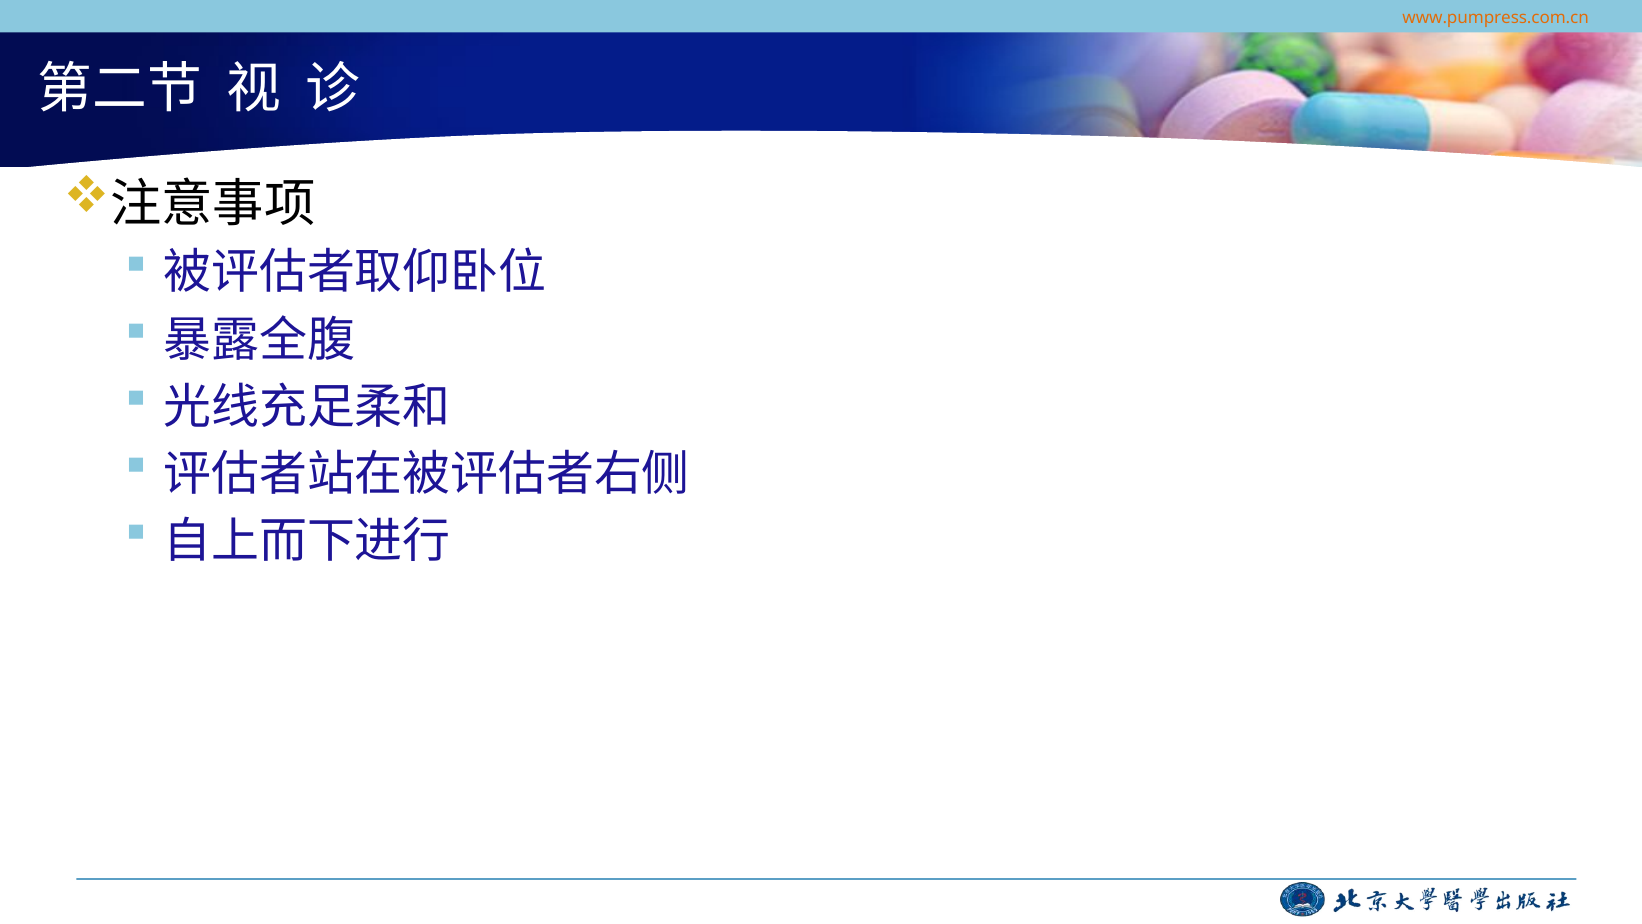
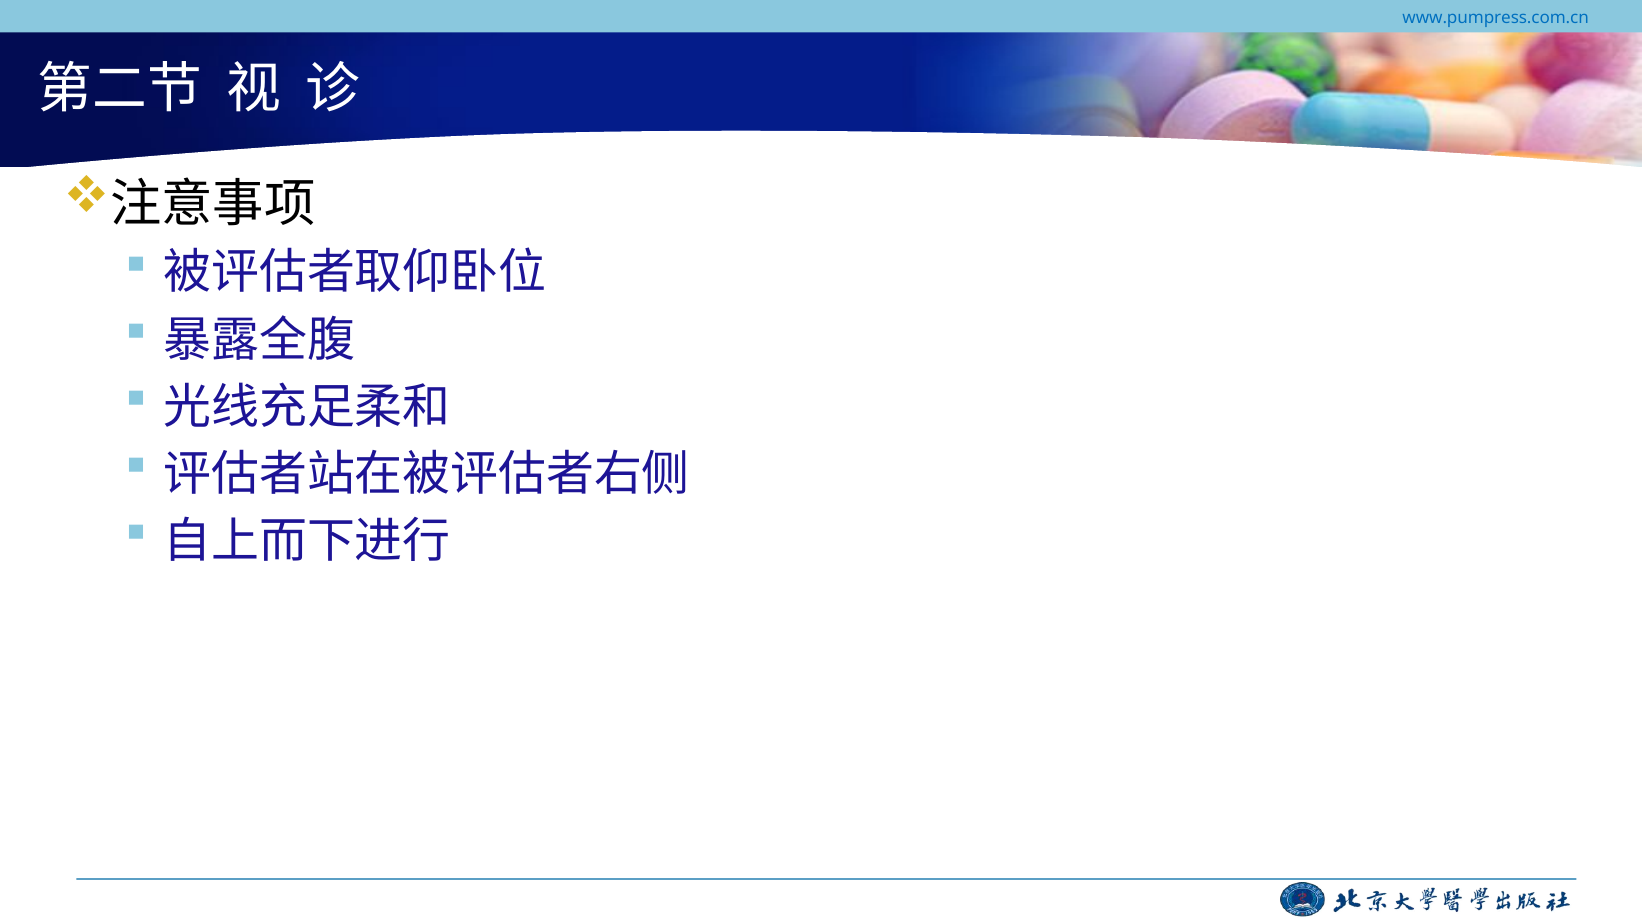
www.pumpress.com.cn colour: orange -> blue
